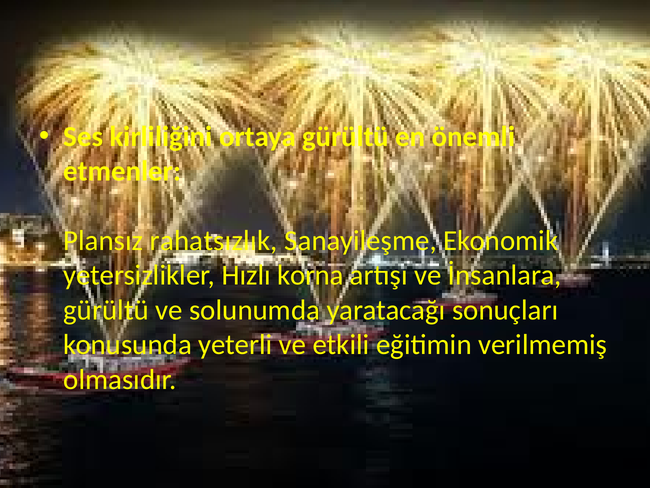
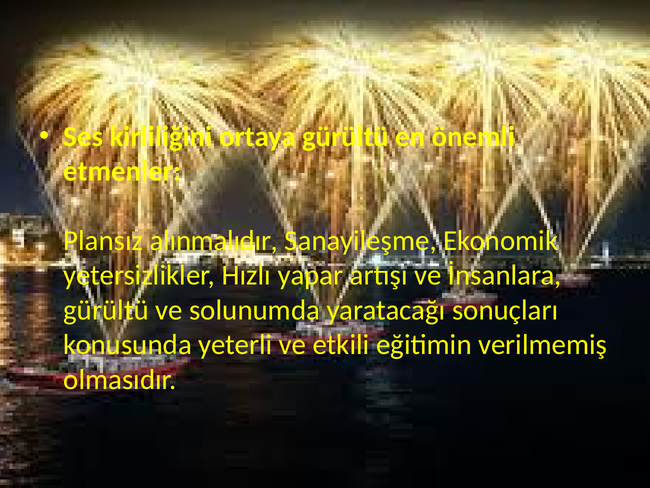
rahatsızlık: rahatsızlık -> alınmalıdır
korna: korna -> yapar
